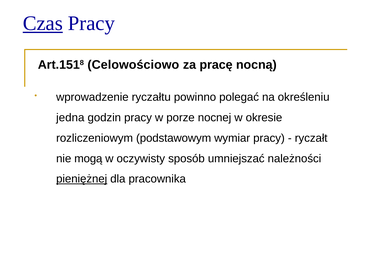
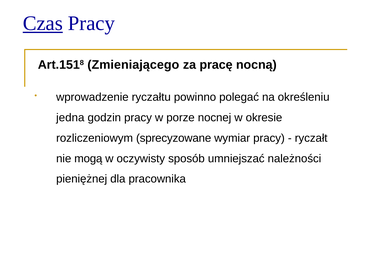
Celowościowo: Celowościowo -> Zmieniającego
podstawowym: podstawowym -> sprecyzowane
pieniężnej underline: present -> none
